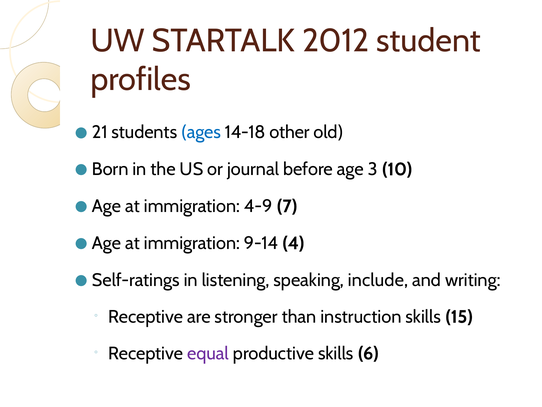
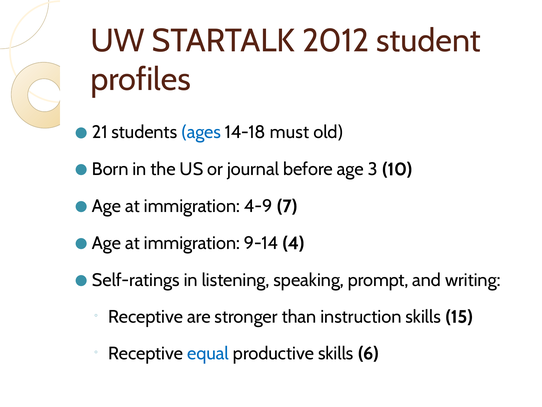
other: other -> must
include: include -> prompt
equal colour: purple -> blue
